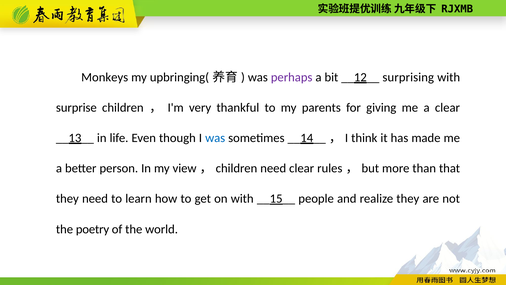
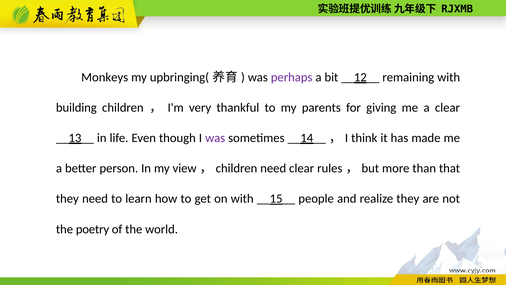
surprising: surprising -> remaining
surprise: surprise -> building
was at (215, 138) colour: blue -> purple
